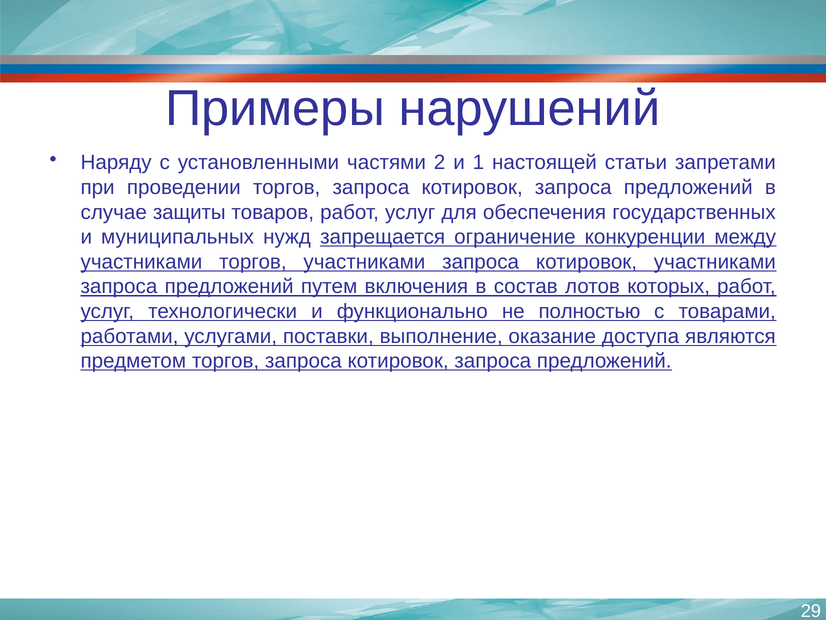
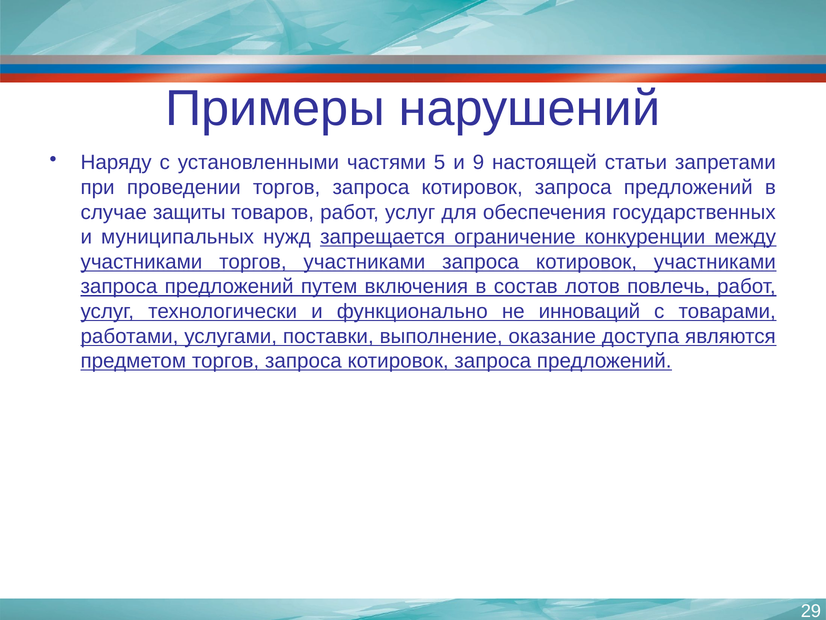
2: 2 -> 5
1: 1 -> 9
которых: которых -> повлечь
полностью: полностью -> инноваций
